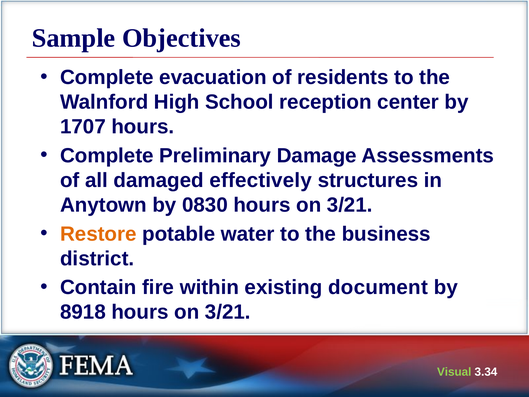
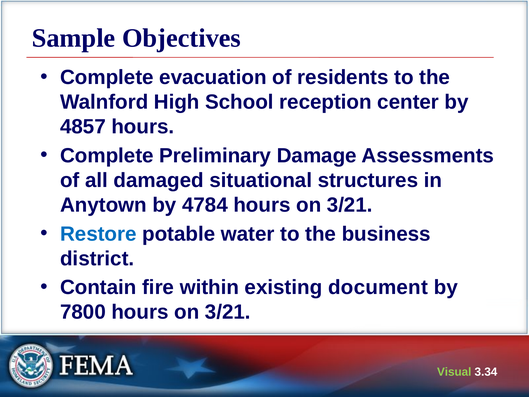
1707: 1707 -> 4857
effectively: effectively -> situational
0830: 0830 -> 4784
Restore colour: orange -> blue
8918: 8918 -> 7800
